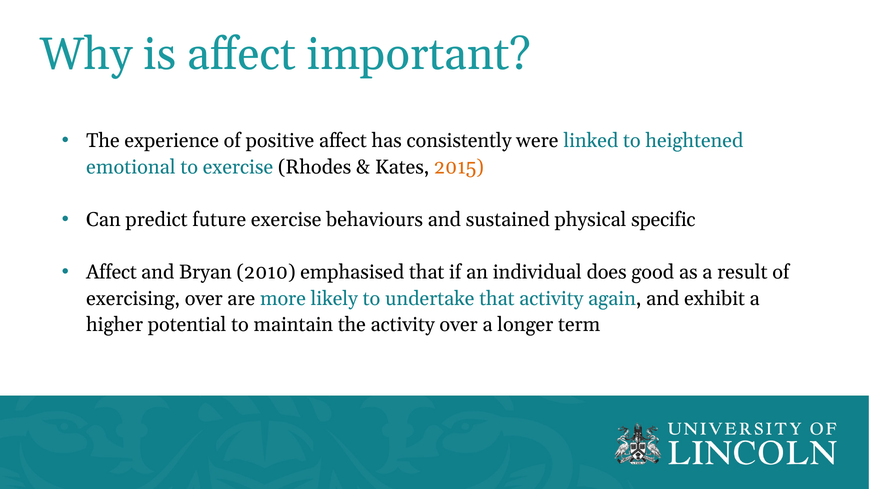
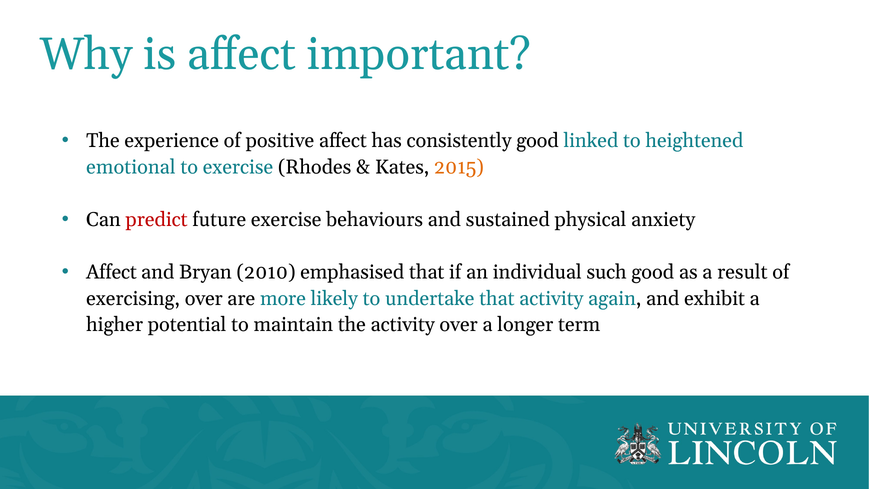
consistently were: were -> good
predict colour: black -> red
specific: specific -> anxiety
does: does -> such
